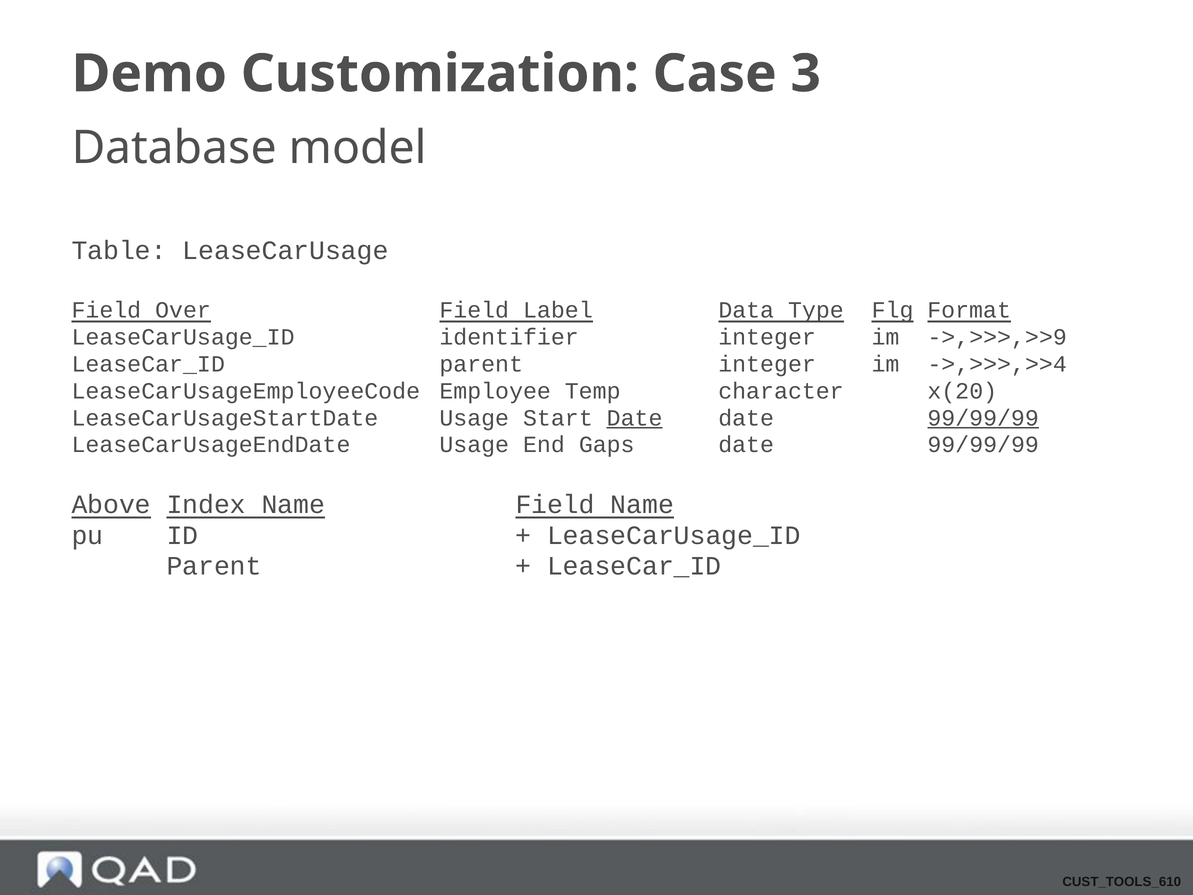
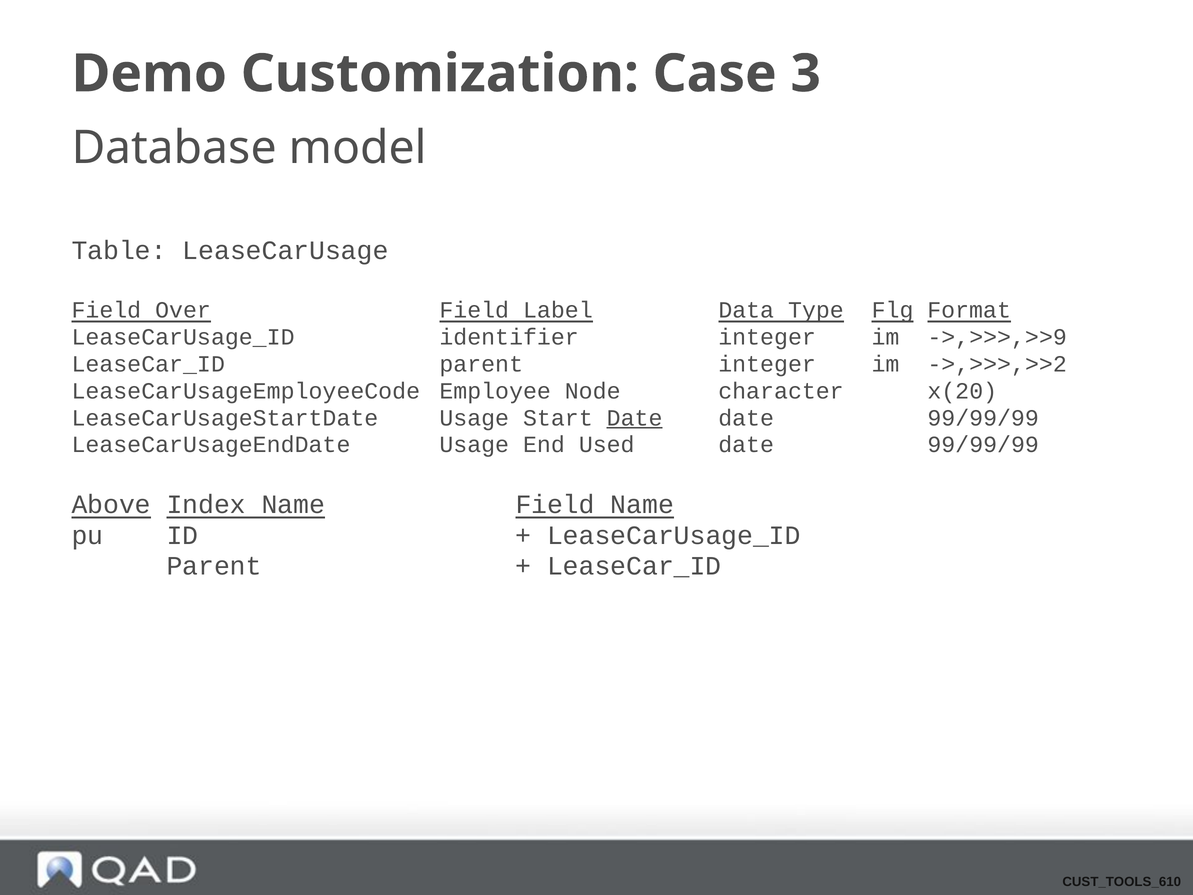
->,>>>,>>4: ->,>>>,>>4 -> ->,>>>,>>2
Temp: Temp -> Node
99/99/99 at (983, 418) underline: present -> none
Gaps: Gaps -> Used
